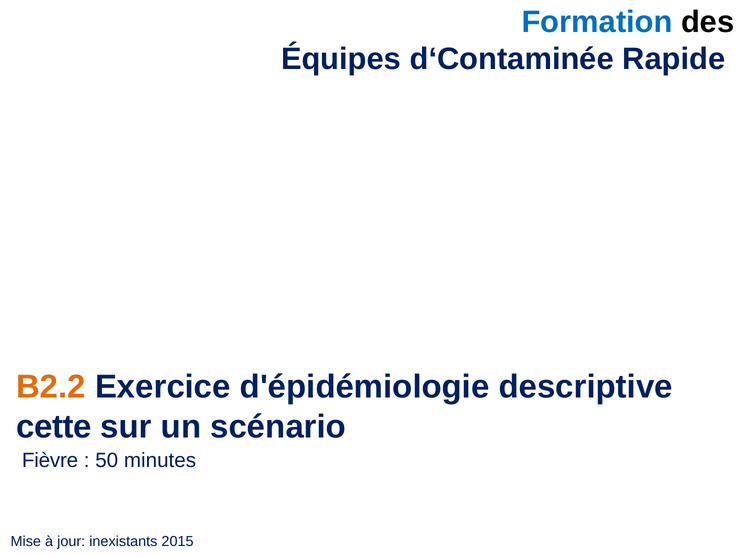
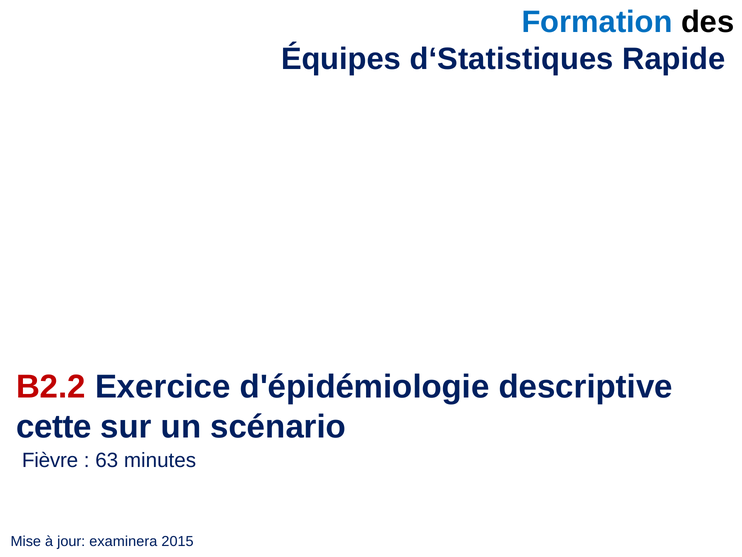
d‘Contaminée: d‘Contaminée -> d‘Statistiques
B2.2 colour: orange -> red
50: 50 -> 63
inexistants: inexistants -> examinera
